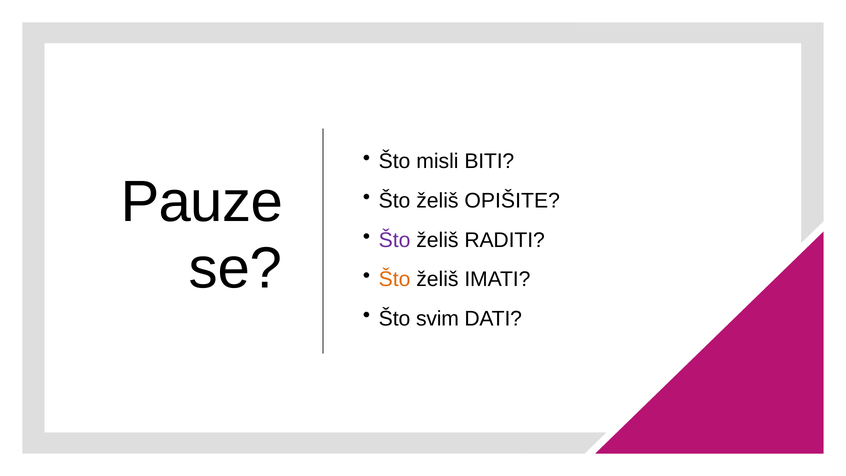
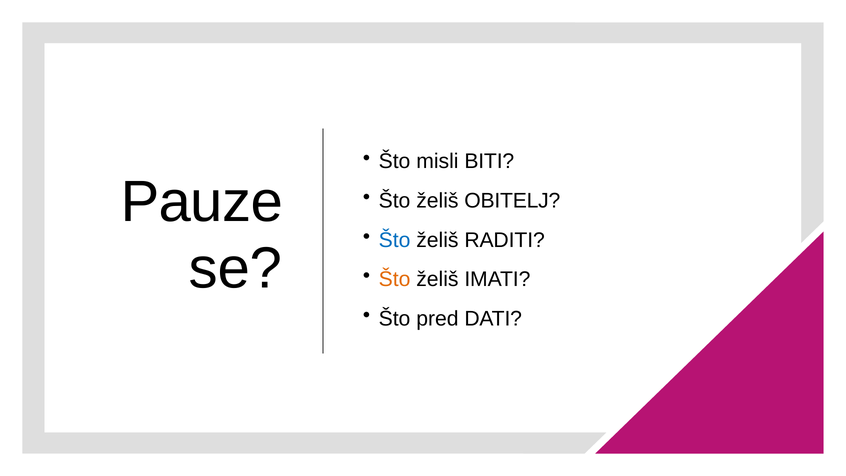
OPIŠITE: OPIŠITE -> OBITELJ
Što at (395, 240) colour: purple -> blue
svim: svim -> pred
